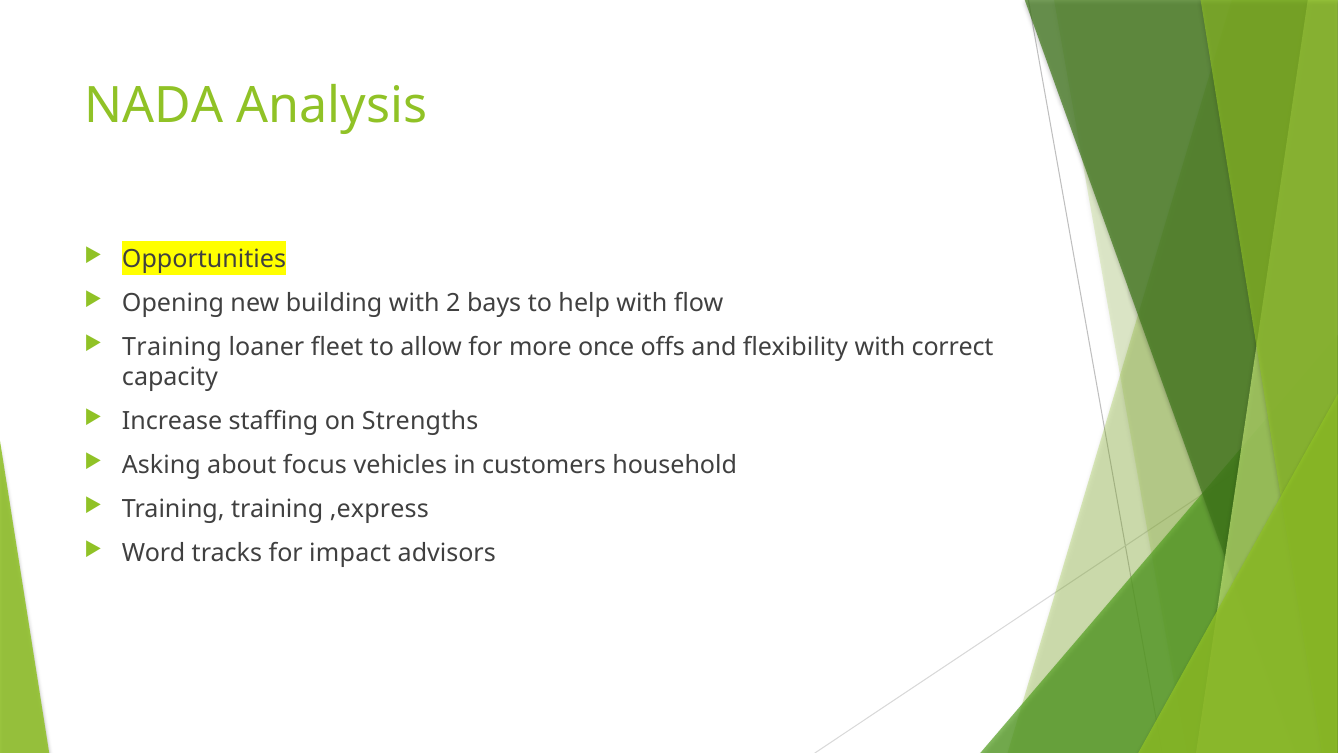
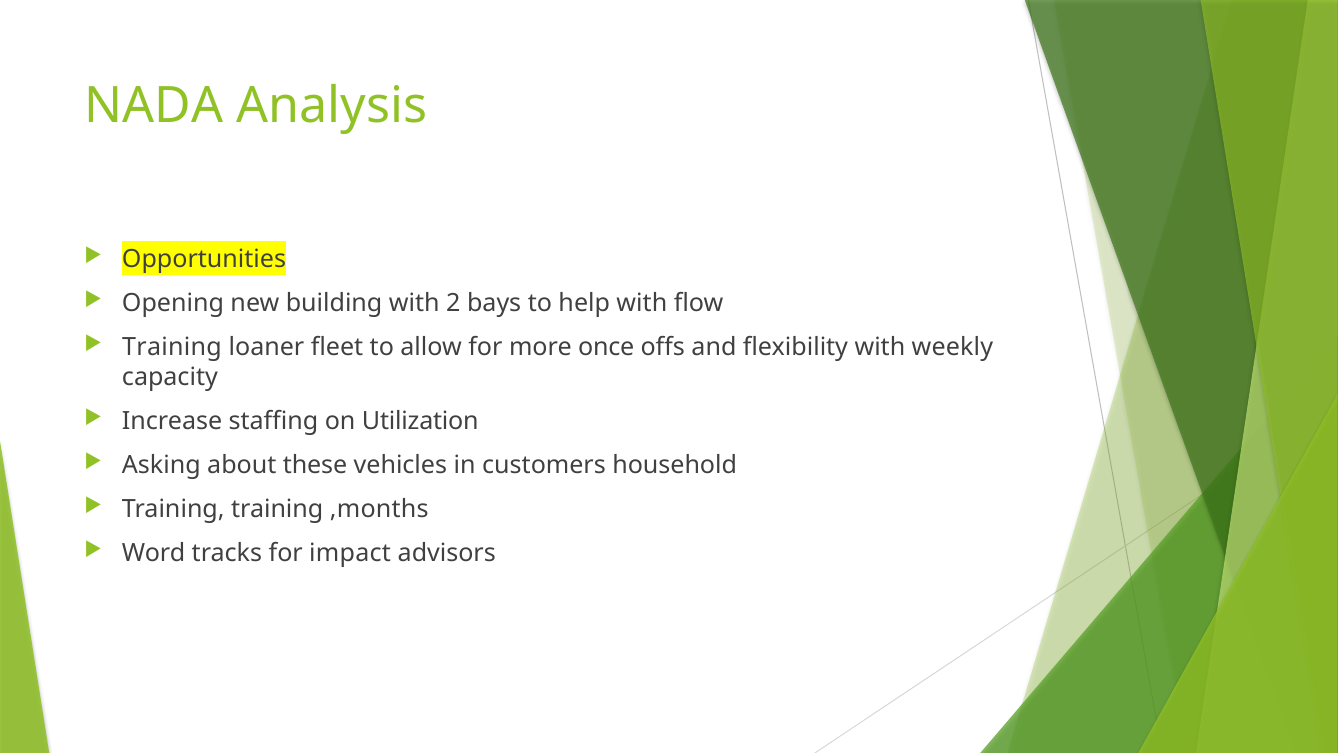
correct: correct -> weekly
Strengths: Strengths -> Utilization
focus: focus -> these
,express: ,express -> ,months
